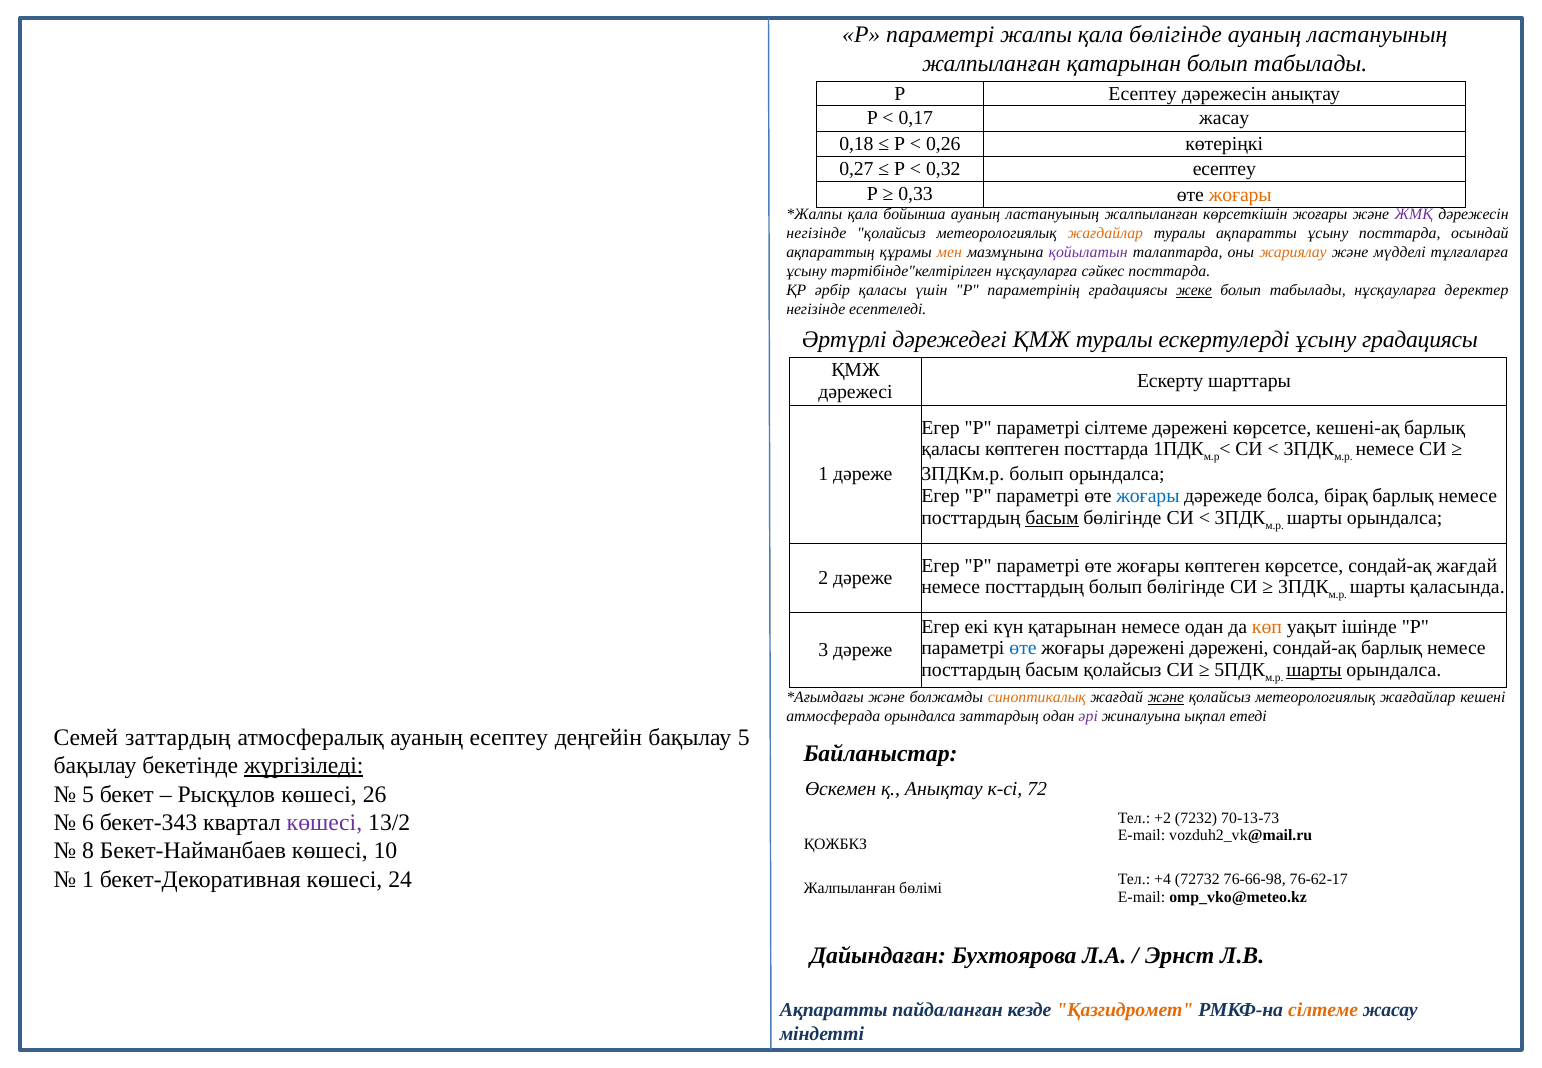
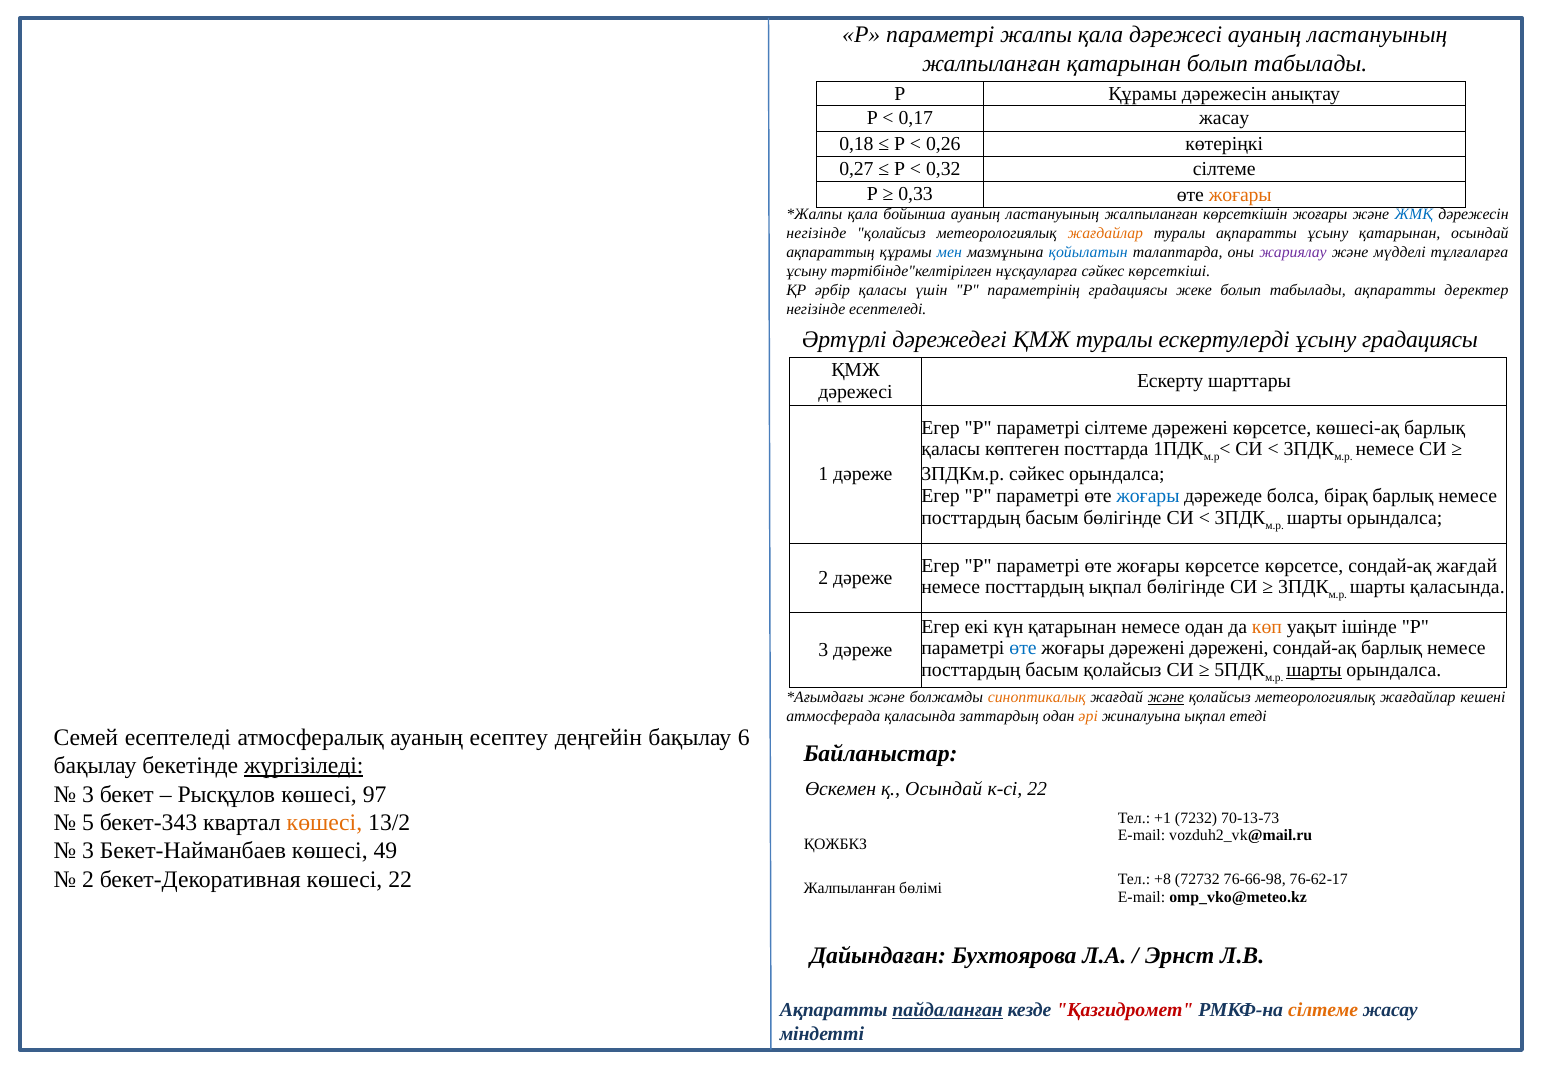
қала бөлігінде: бөлігінде -> дәрежесі
Р Есептеу: Есептеу -> Құрамы
0,32 есептеу: есептеу -> сілтеме
ЖМҚ colour: purple -> blue
ұсыну посттарда: посттарда -> қатарынан
мен colour: orange -> blue
қойылатын colour: purple -> blue
жариялау colour: orange -> purple
сәйкес посттарда: посттарда -> көрсеткіші
жеке underline: present -> none
табылады нұсқауларға: нұсқауларға -> ақпаратты
кешені-ақ: кешені-ақ -> көшесі-ақ
3ПДКм.р болып: болып -> сәйкес
басым at (1052, 518) underline: present -> none
жоғары көптеген: көптеген -> көрсетсе
посттардың болып: болып -> ықпал
атмосферада орындалса: орындалса -> қаласында
әрі colour: purple -> orange
Семей заттардың: заттардың -> есептеледі
бақылау 5: 5 -> 6
қ Анықтау: Анықтау -> Осындай
к-сі 72: 72 -> 22
5 at (88, 794): 5 -> 3
26: 26 -> 97
+2: +2 -> +1
6: 6 -> 5
көшесі at (324, 822) colour: purple -> orange
8 at (88, 851): 8 -> 3
10: 10 -> 49
1 at (88, 879): 1 -> 2
көшесі 24: 24 -> 22
+4: +4 -> +8
пайдаланған underline: none -> present
Қазгидромет colour: orange -> red
